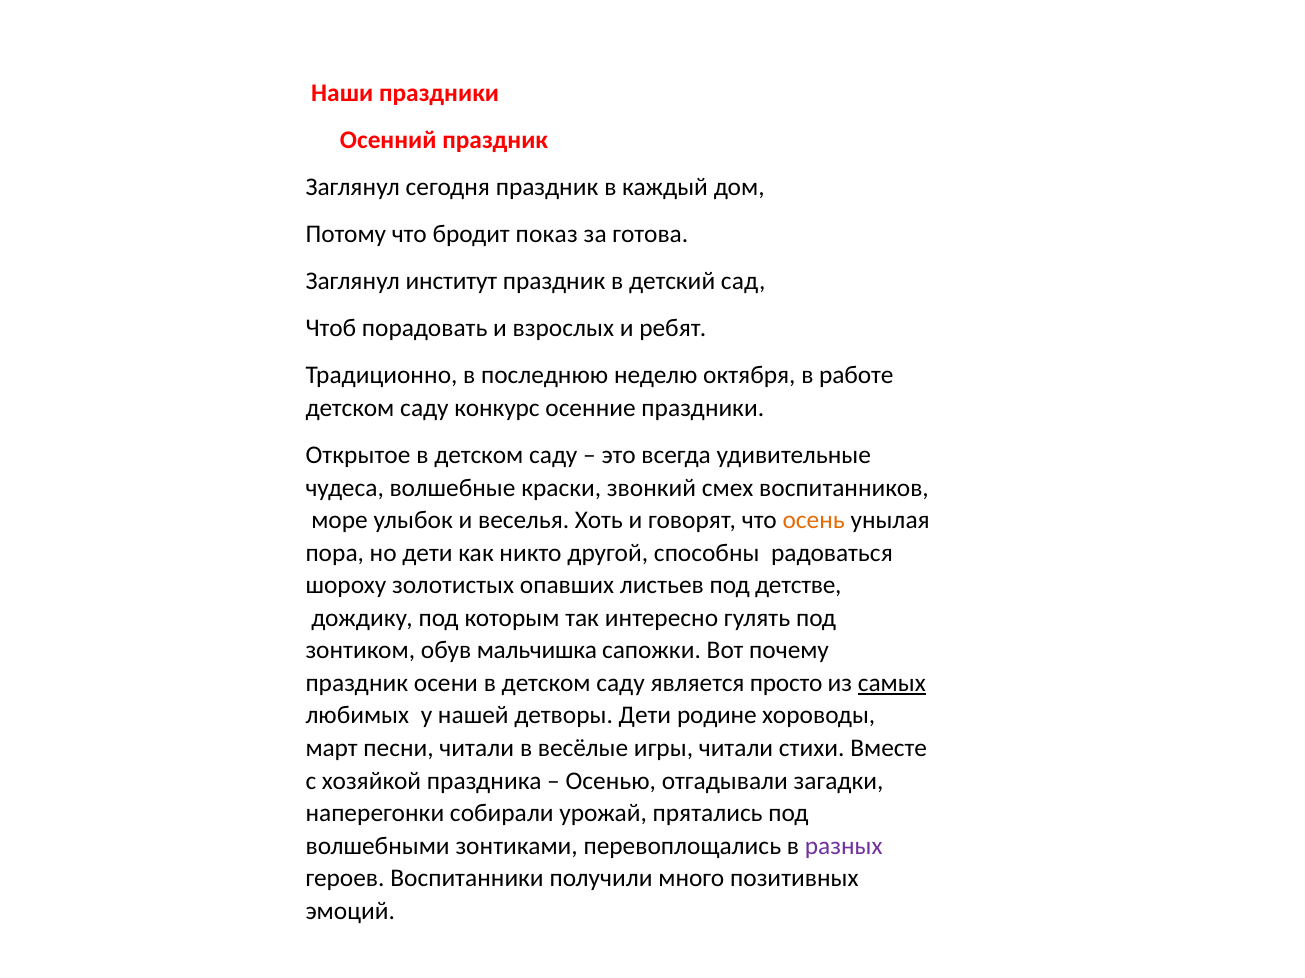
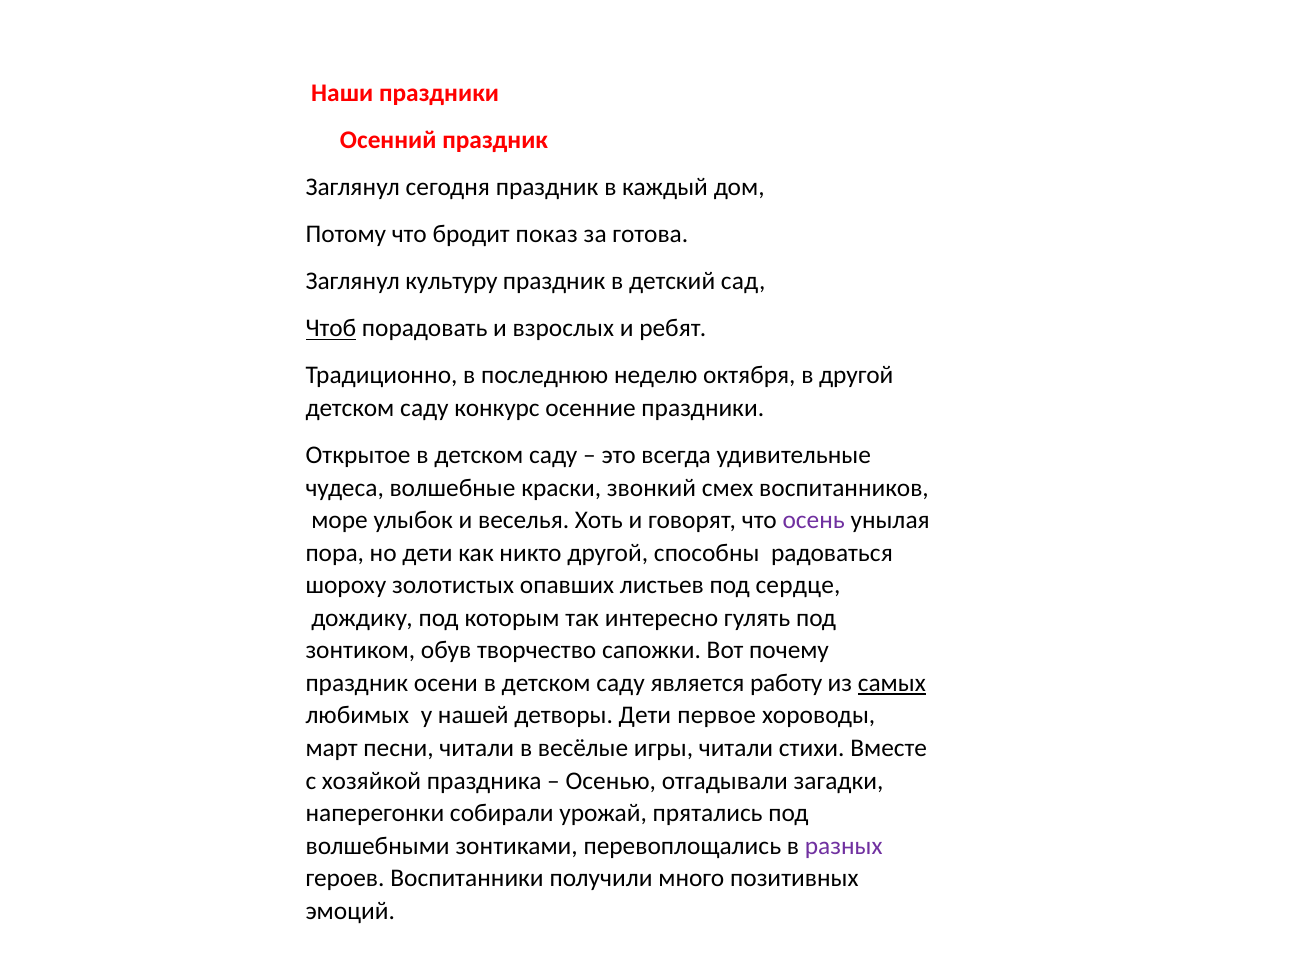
институт: институт -> культуру
Чтоб underline: none -> present
в работе: работе -> другой
осень colour: orange -> purple
детстве: детстве -> сердце
мальчишка: мальчишка -> творчество
просто: просто -> работу
родине: родине -> первое
